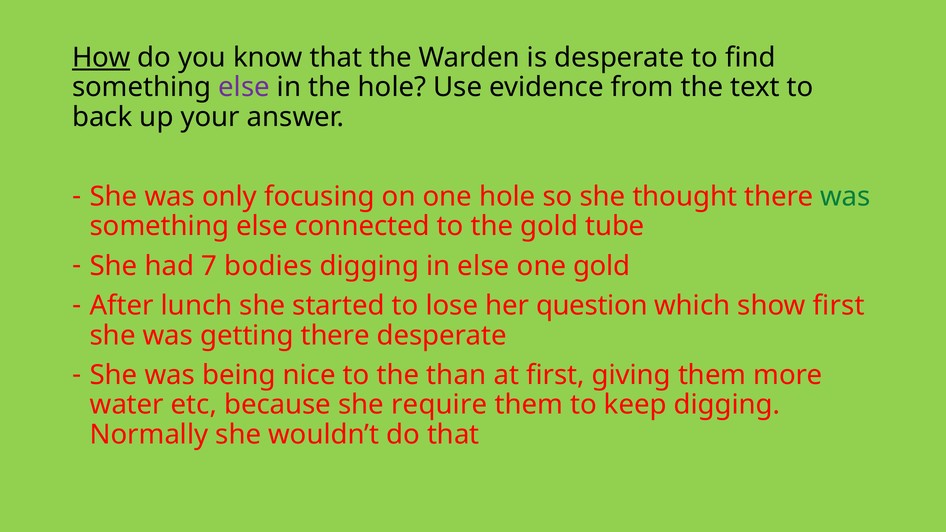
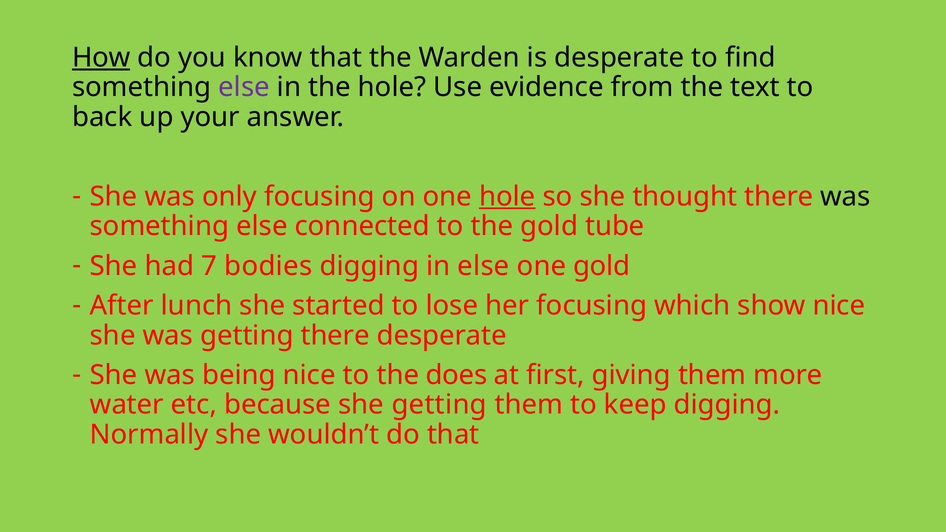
hole at (507, 197) underline: none -> present
was at (845, 197) colour: green -> black
her question: question -> focusing
show first: first -> nice
than: than -> does
she require: require -> getting
